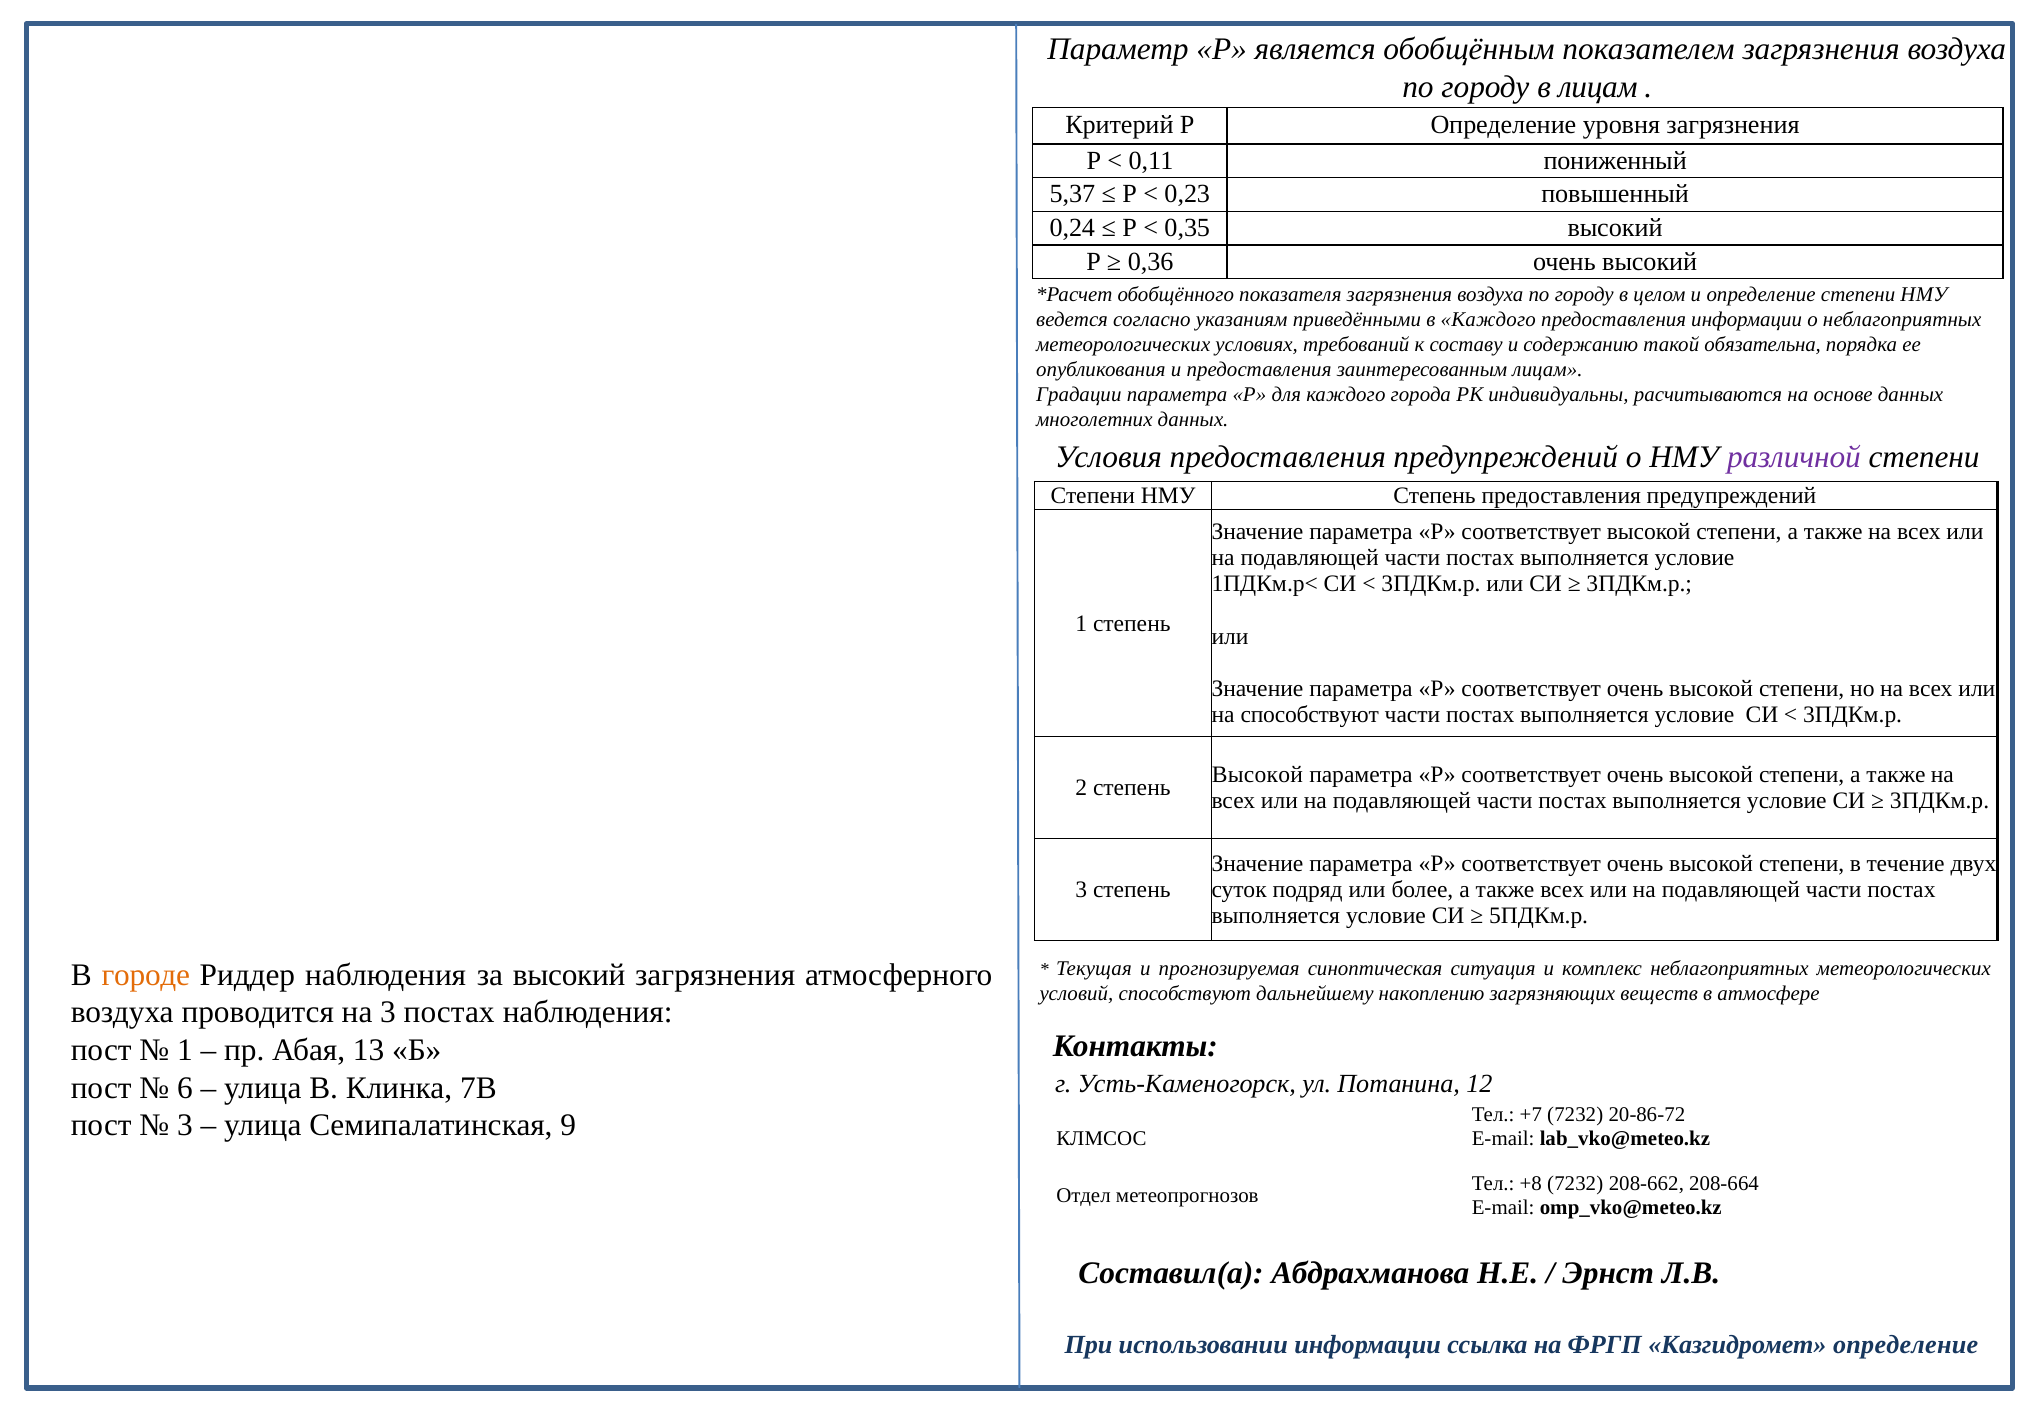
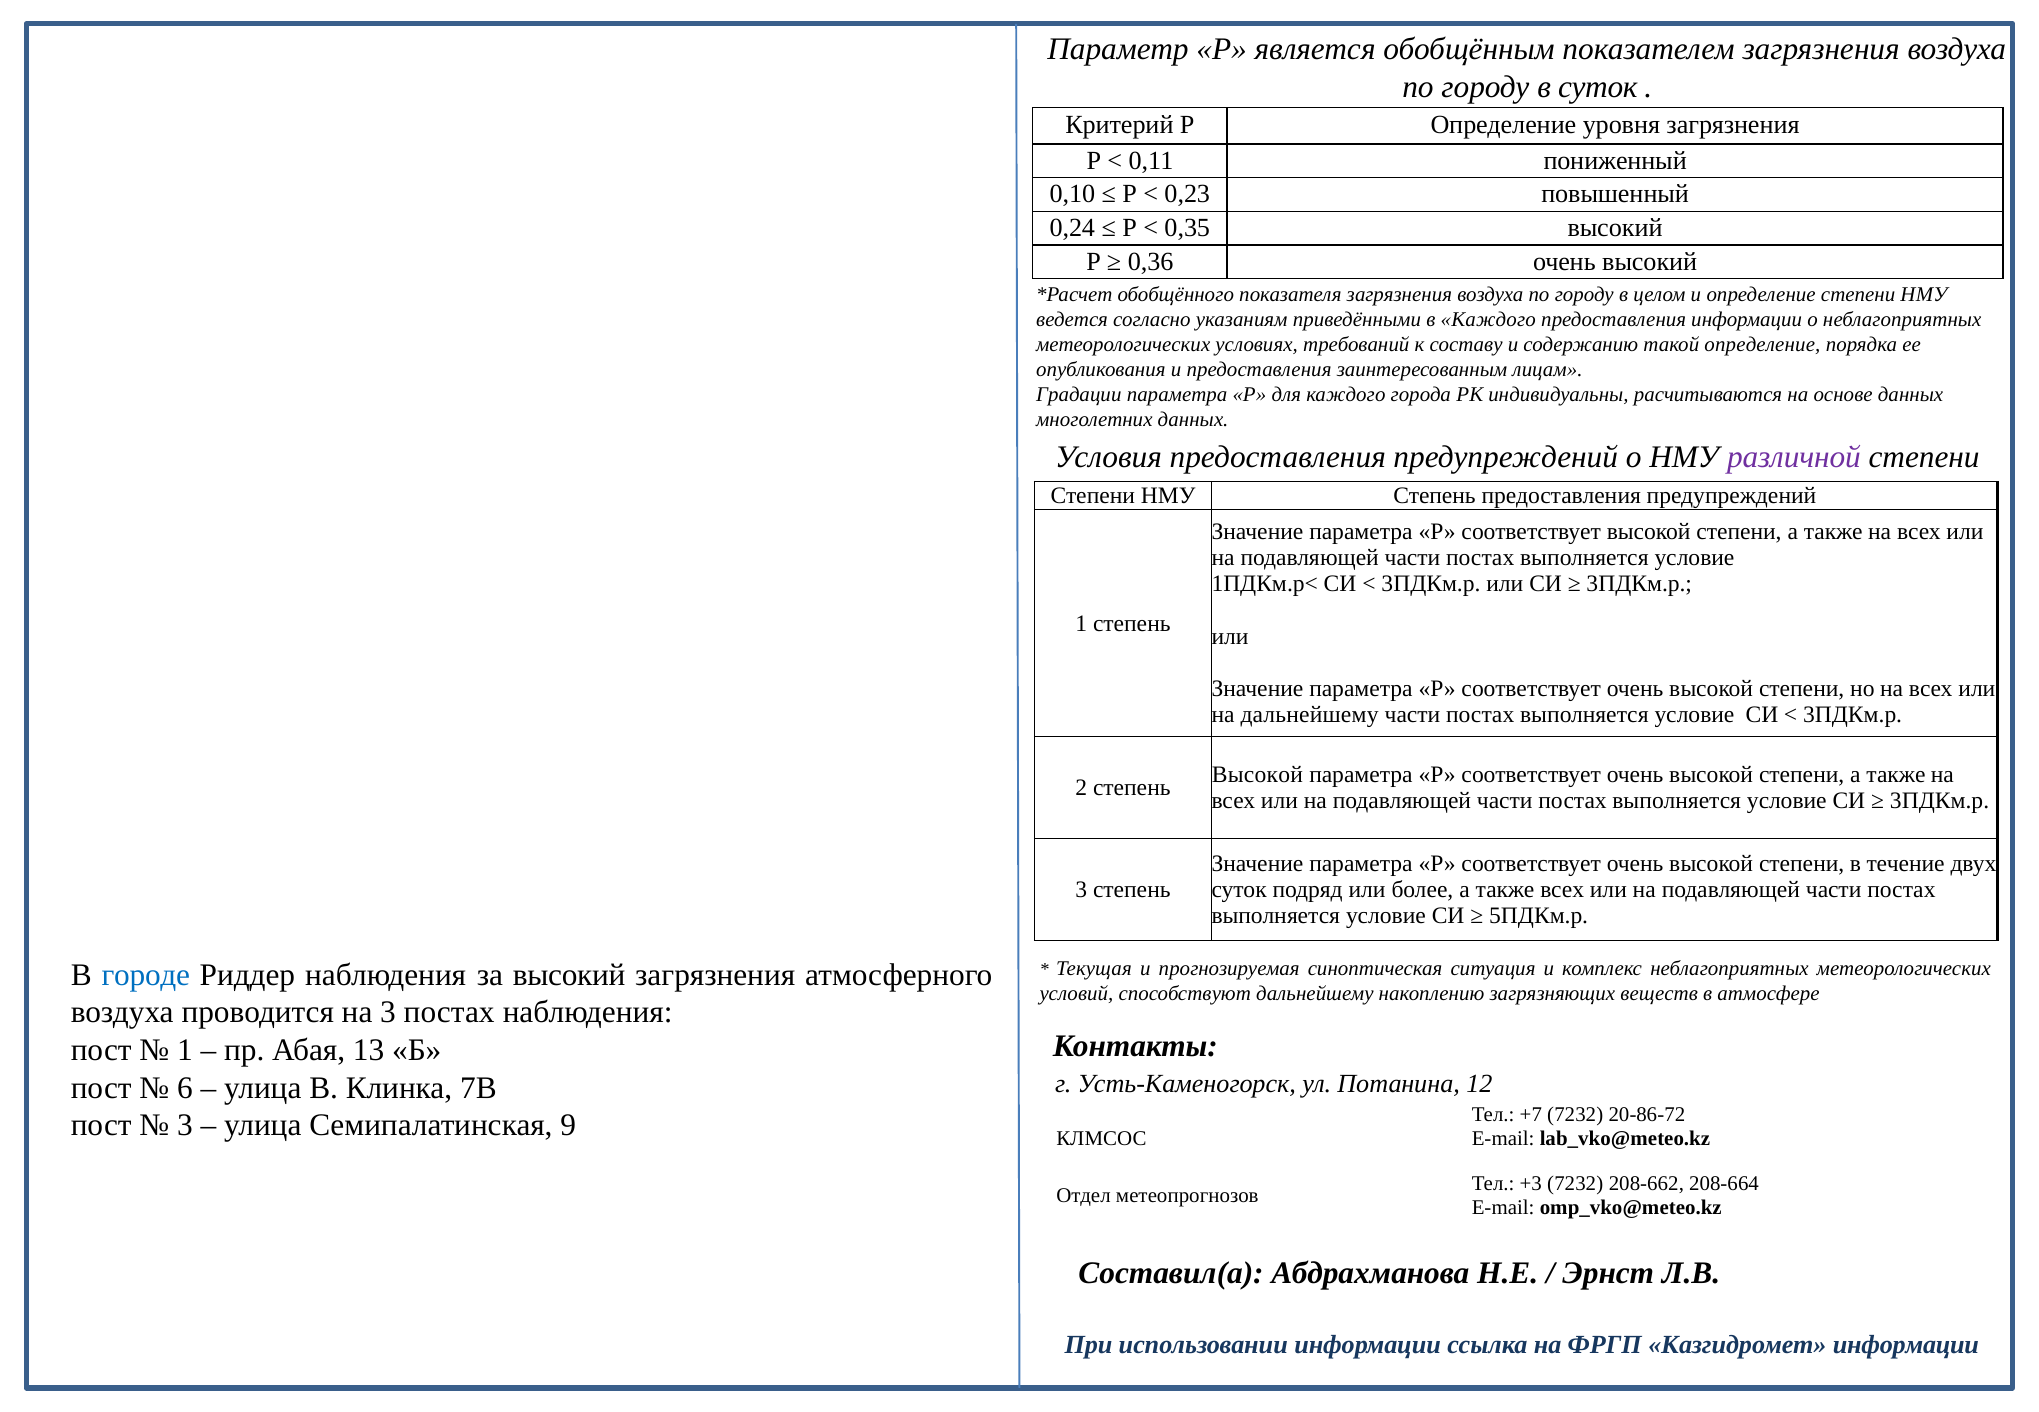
в лицам: лицам -> суток
5,37: 5,37 -> 0,10
такой обязательна: обязательна -> определение
на способствуют: способствуют -> дальнейшему
городе colour: orange -> blue
+8: +8 -> +3
Казгидромет определение: определение -> информации
